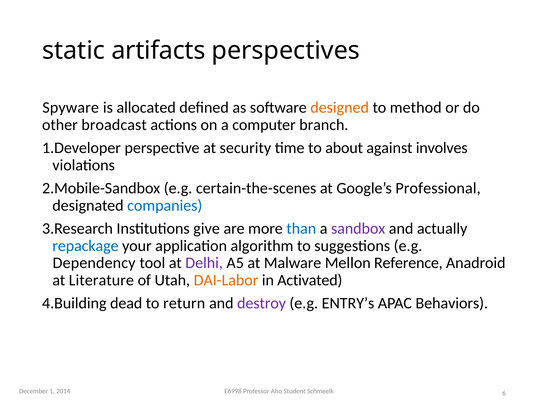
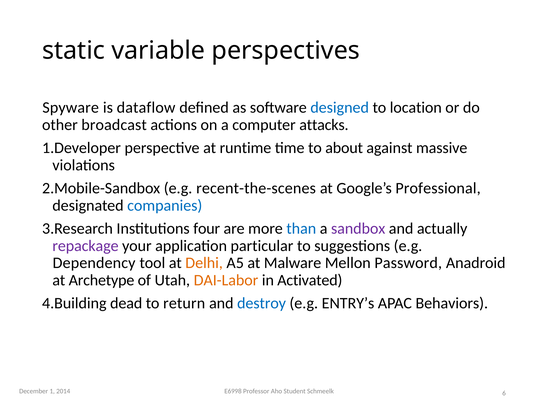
artifacts: artifacts -> variable
allocated: allocated -> dataflow
designed colour: orange -> blue
method: method -> location
branch: branch -> attacks
security: security -> runtime
involves: involves -> massive
certain-the-scenes: certain-the-scenes -> recent-the-scenes
give: give -> four
repackage colour: blue -> purple
algorithm: algorithm -> particular
Delhi colour: purple -> orange
Reference: Reference -> Password
Literature: Literature -> Archetype
destroy colour: purple -> blue
